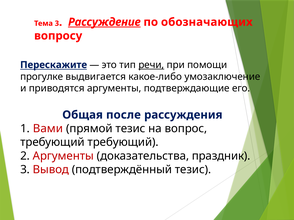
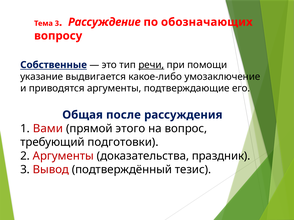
Рассуждение underline: present -> none
Перескажите: Перескажите -> Собственные
прогулке: прогулке -> указание
прямой тезис: тезис -> этого
требующий требующий: требующий -> подготовки
